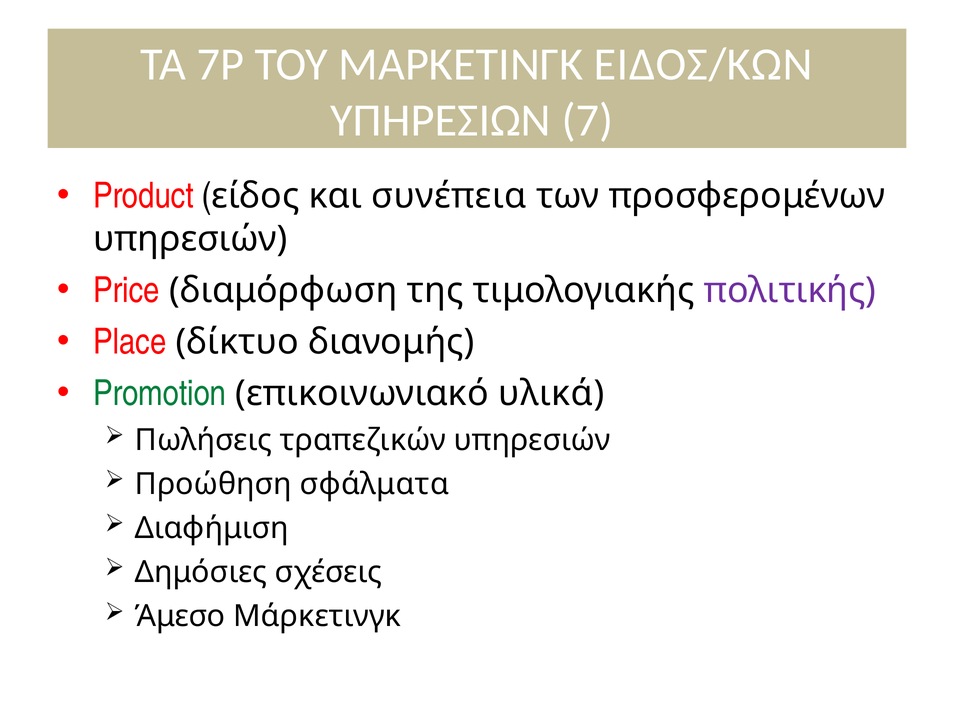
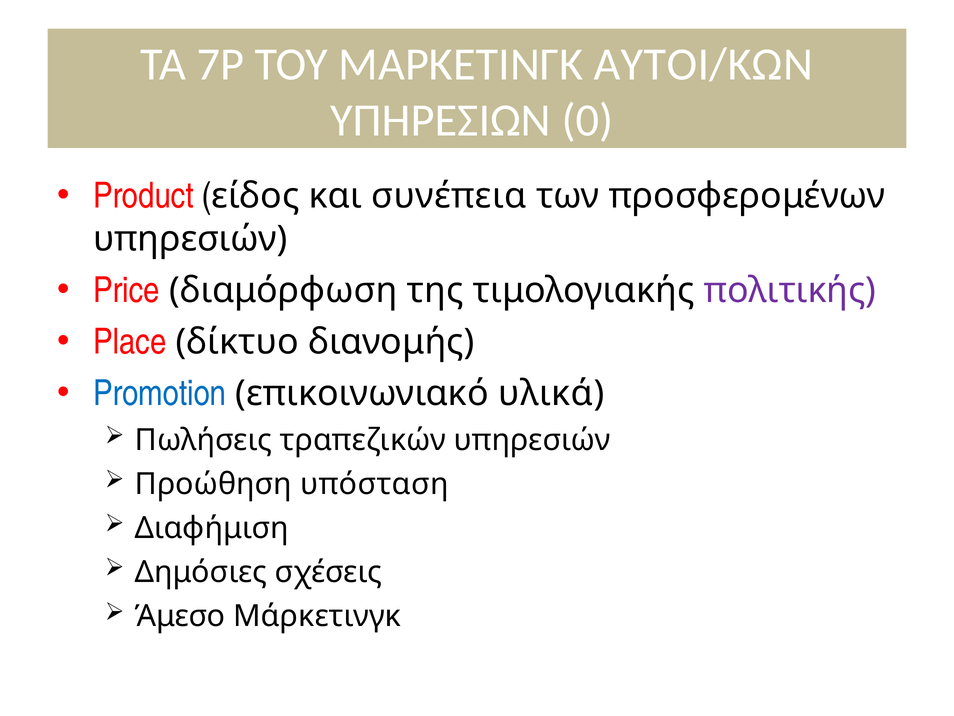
ΕΙΔΟΣ/ΚΩΝ: ΕΙΔΟΣ/ΚΩΝ -> ΑΥΤΟΙ/ΚΩΝ
7: 7 -> 0
Promotion colour: green -> blue
σφάλματα: σφάλματα -> υπόσταση
